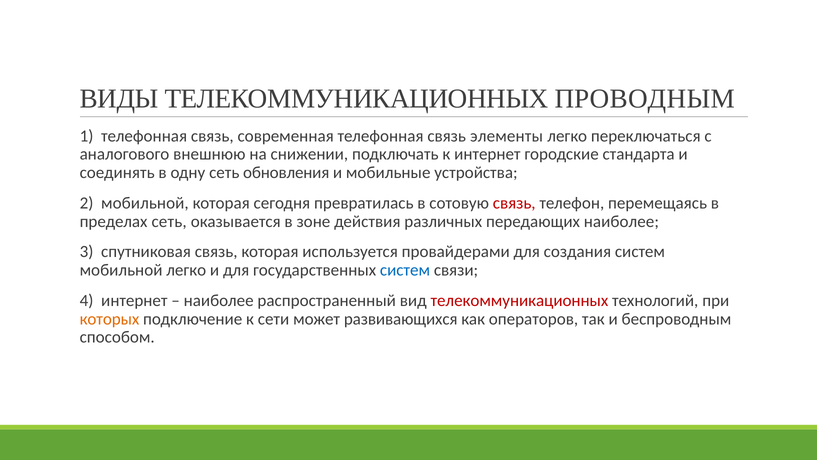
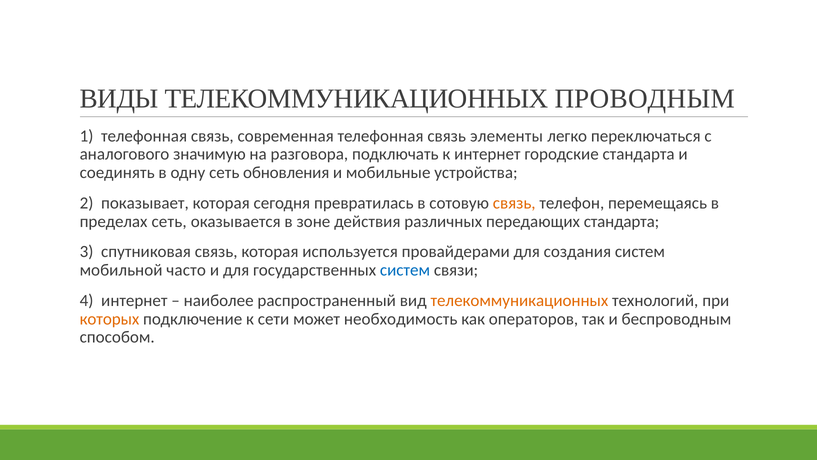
внешнюю: внешнюю -> значимую
снижении: снижении -> разговора
2 мобильной: мобильной -> показывает
связь at (514, 203) colour: red -> orange
передающих наиболее: наиболее -> стандарта
мобильной легко: легко -> часто
телекоммуникационных at (519, 300) colour: red -> orange
развивающихся: развивающихся -> необходимость
